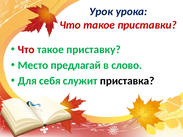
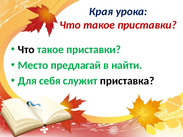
Урок: Урок -> Края
Что at (26, 50) colour: red -> black
приставку at (94, 50): приставку -> приставки
слово: слово -> найти
